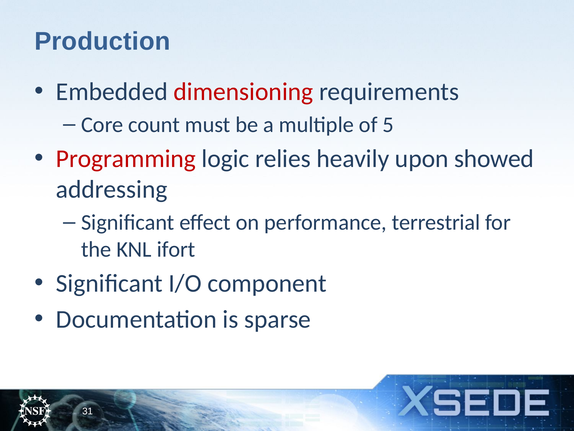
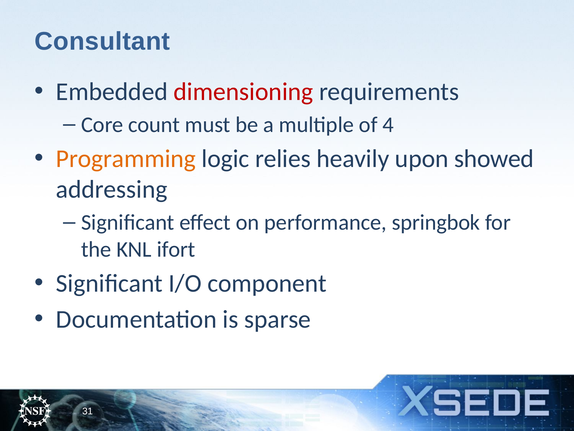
Production: Production -> Consultant
5: 5 -> 4
Programming colour: red -> orange
terrestrial: terrestrial -> springbok
